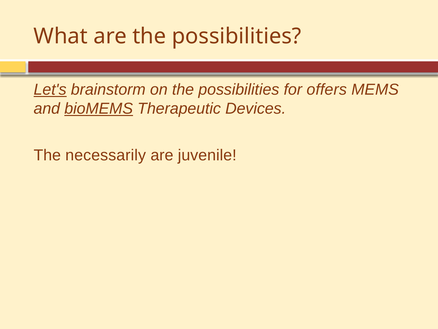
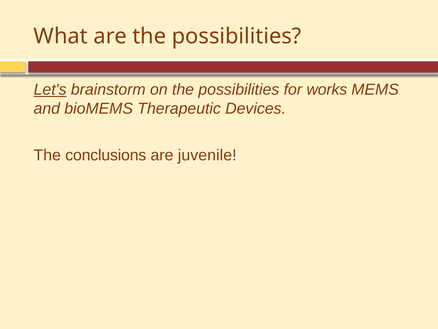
offers: offers -> works
bioMEMS underline: present -> none
necessarily: necessarily -> conclusions
